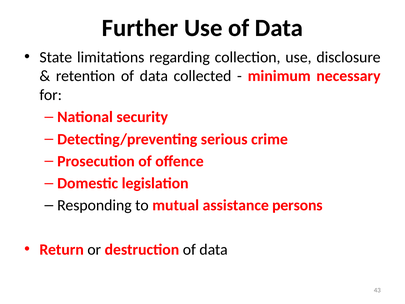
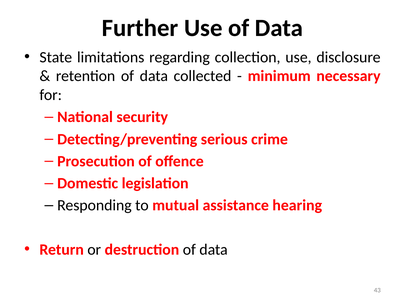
persons: persons -> hearing
